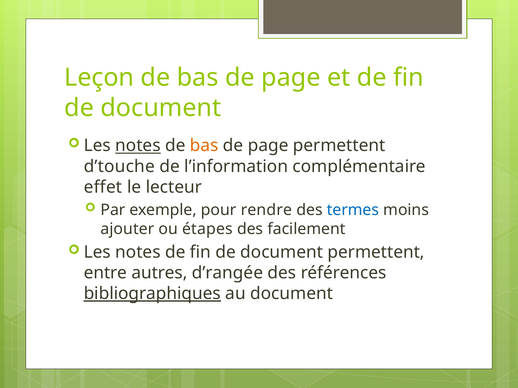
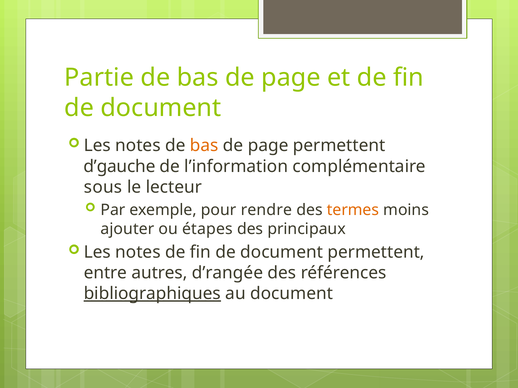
Leçon: Leçon -> Partie
notes at (138, 146) underline: present -> none
d’touche: d’touche -> d’gauche
effet: effet -> sous
termes colour: blue -> orange
facilement: facilement -> principaux
